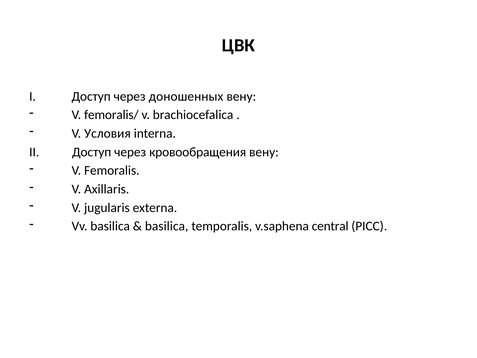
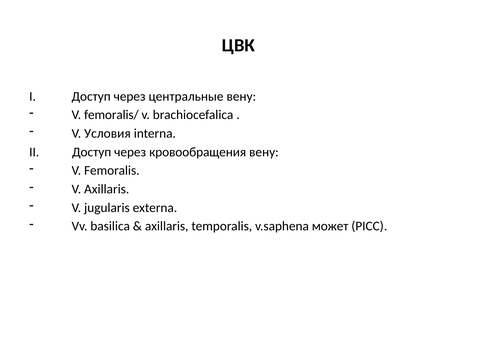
доношенных: доношенных -> центральные
basilica at (167, 226): basilica -> axillaris
central: central -> может
